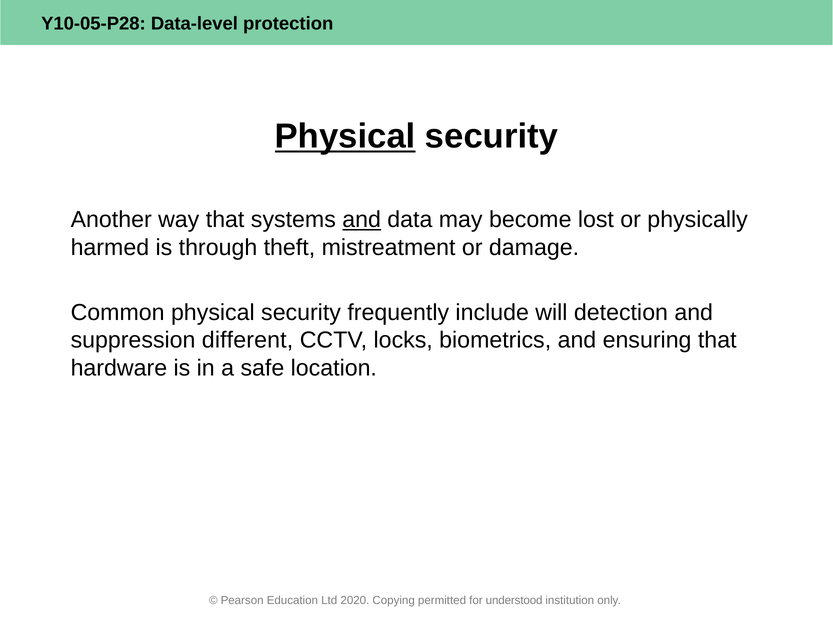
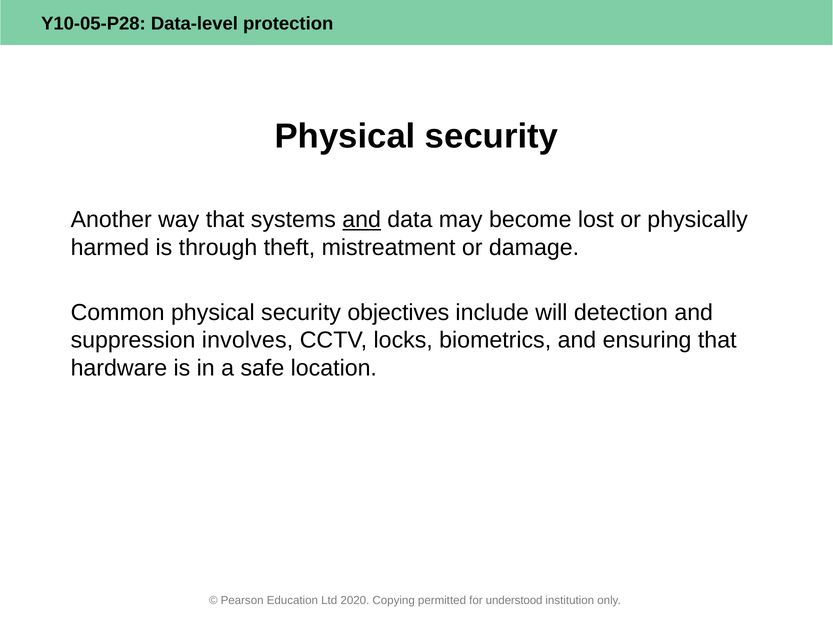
Physical at (345, 136) underline: present -> none
frequently: frequently -> objectives
different: different -> involves
